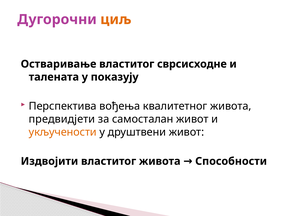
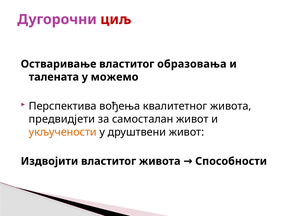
циљ colour: orange -> red
сврсисходне: сврсисходне -> образовања
показују: показују -> можемо
